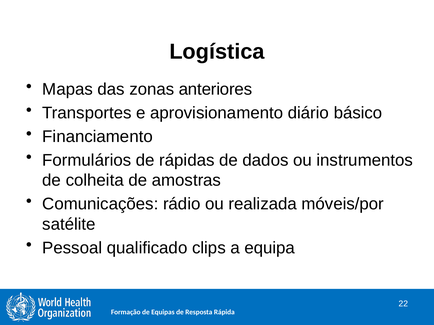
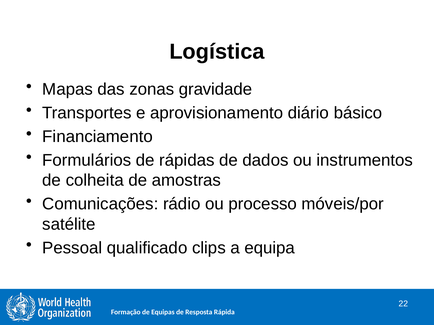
anteriores: anteriores -> gravidade
realizada: realizada -> processo
